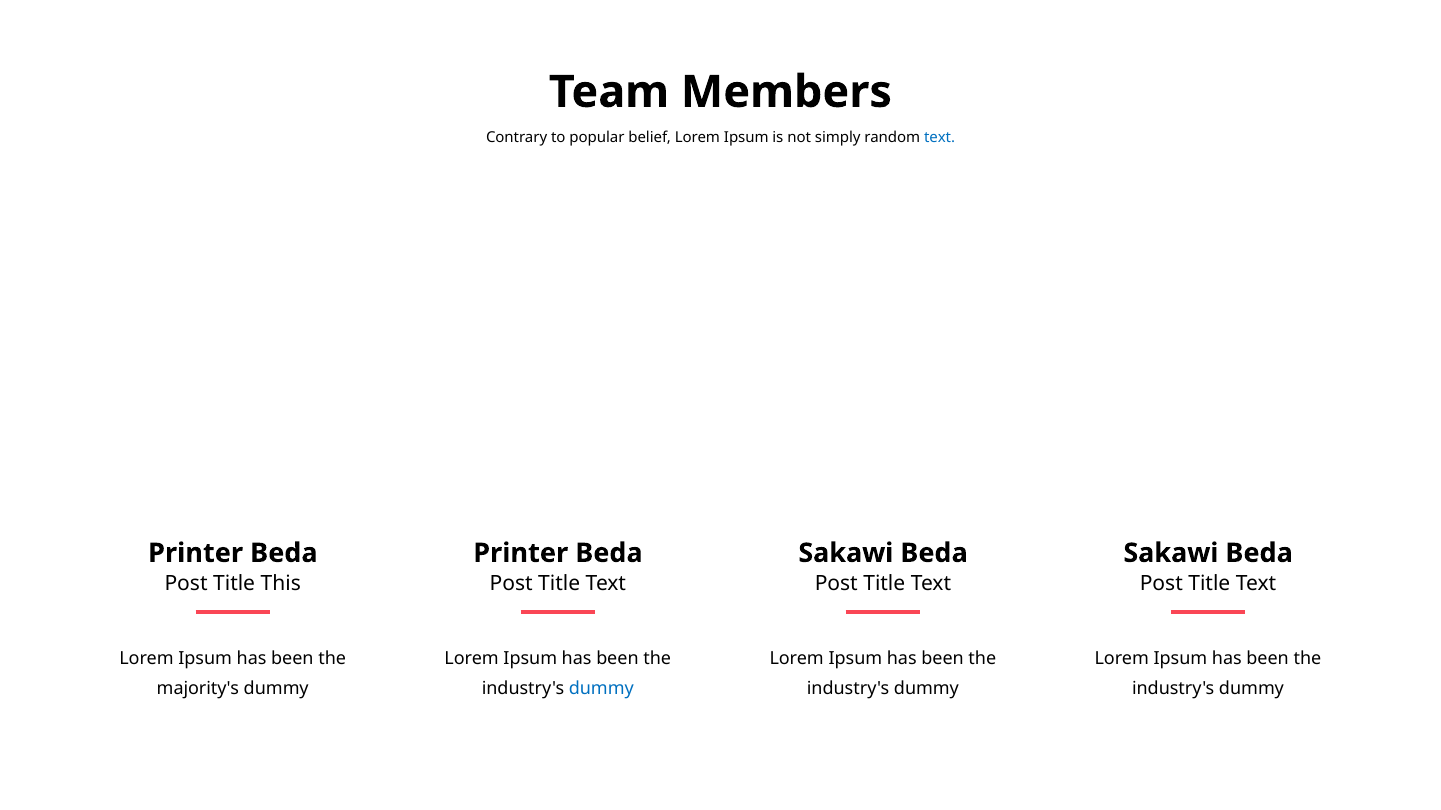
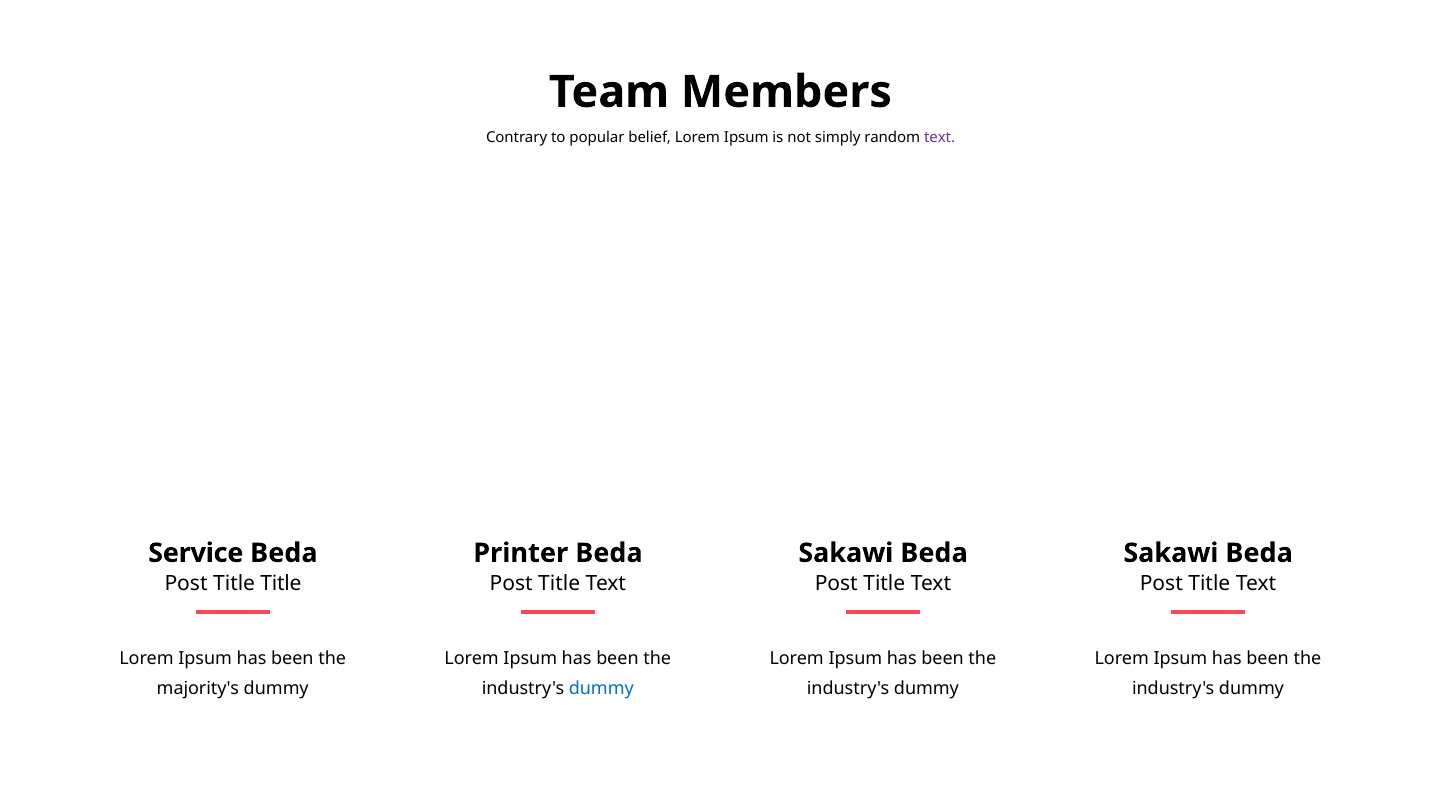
text at (940, 138) colour: blue -> purple
Printer at (196, 553): Printer -> Service
Title This: This -> Title
